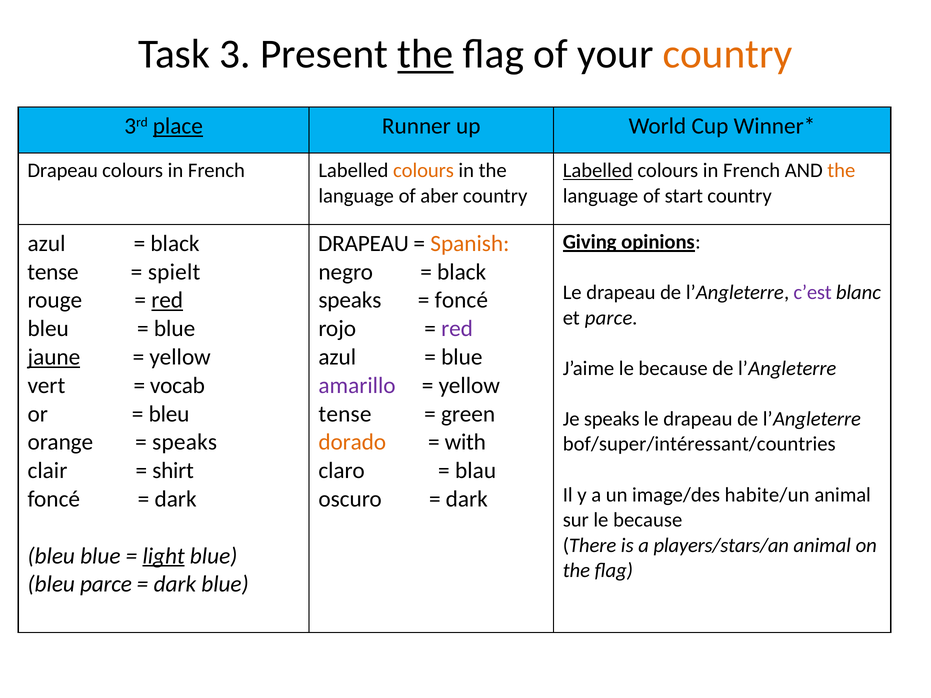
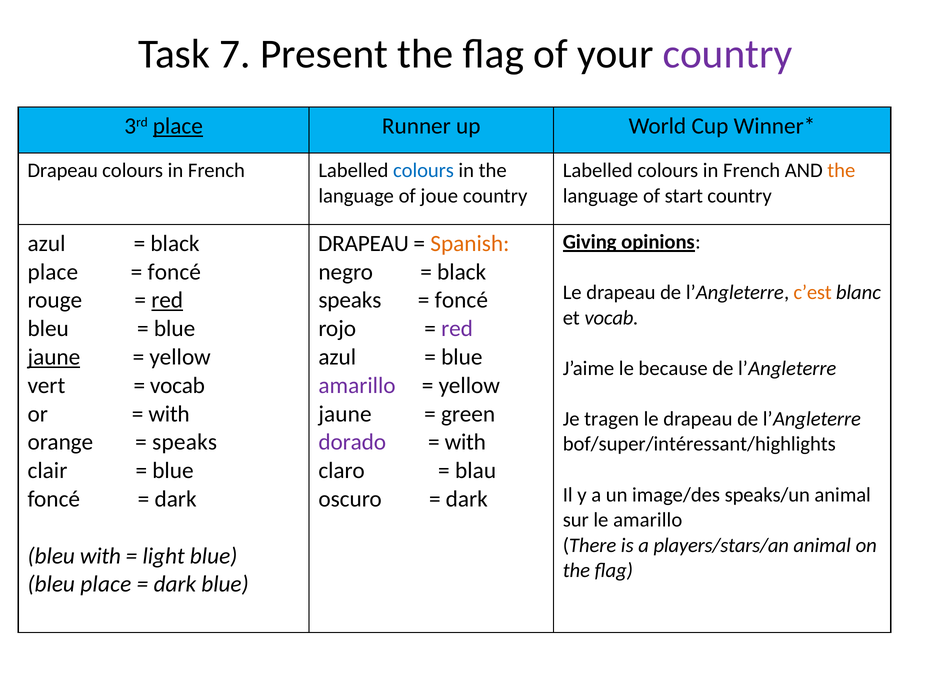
3: 3 -> 7
the at (425, 54) underline: present -> none
country at (728, 54) colour: orange -> purple
colours at (423, 171) colour: orange -> blue
Labelled at (598, 171) underline: present -> none
aber: aber -> joue
tense at (53, 272): tense -> place
spielt at (174, 272): spielt -> foncé
c’est colour: purple -> orange
et parce: parce -> vocab
bleu at (169, 414): bleu -> with
tense at (345, 414): tense -> jaune
Je speaks: speaks -> tragen
dorado colour: orange -> purple
bof/super/intéressant/countries: bof/super/intéressant/countries -> bof/super/intéressant/highlights
shirt at (173, 471): shirt -> blue
habite/un: habite/un -> speaks/un
sur le because: because -> amarillo
bleu blue: blue -> with
light underline: present -> none
bleu parce: parce -> place
